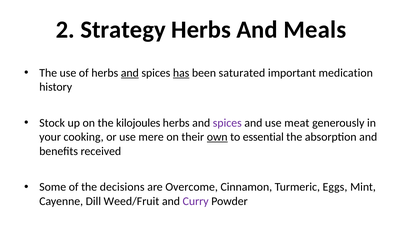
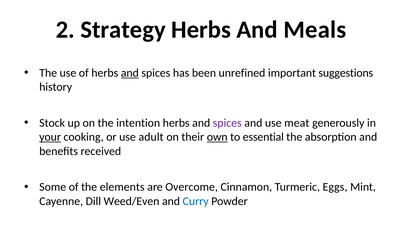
has underline: present -> none
saturated: saturated -> unrefined
medication: medication -> suggestions
kilojoules: kilojoules -> intention
your underline: none -> present
mere: mere -> adult
decisions: decisions -> elements
Weed/Fruit: Weed/Fruit -> Weed/Even
Curry colour: purple -> blue
